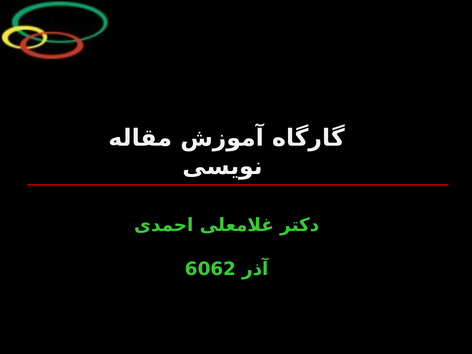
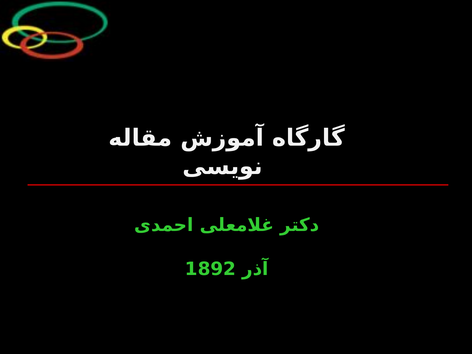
6062: 6062 -> 1892
